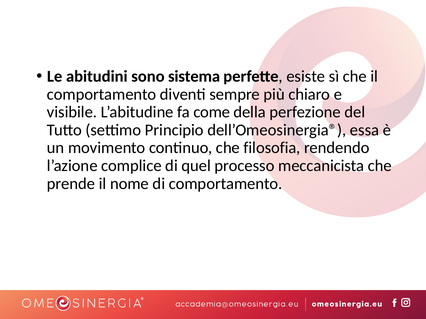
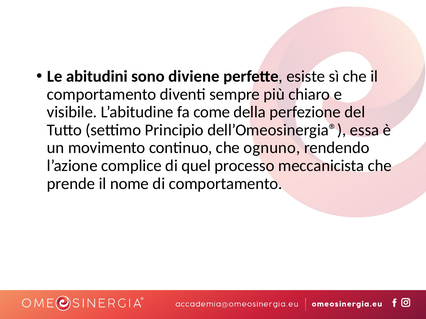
sistema: sistema -> diviene
filosofia: filosofia -> ognuno
